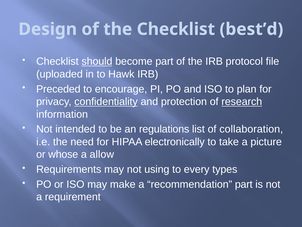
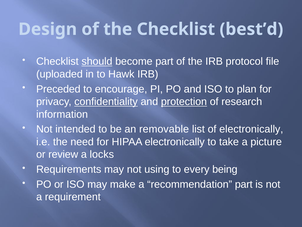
protection underline: none -> present
research underline: present -> none
regulations: regulations -> removable
of collaboration: collaboration -> electronically
whose: whose -> review
allow: allow -> locks
types: types -> being
